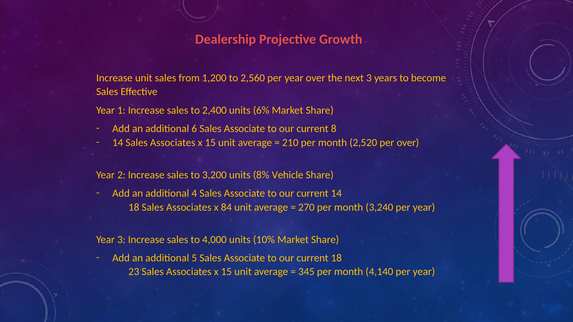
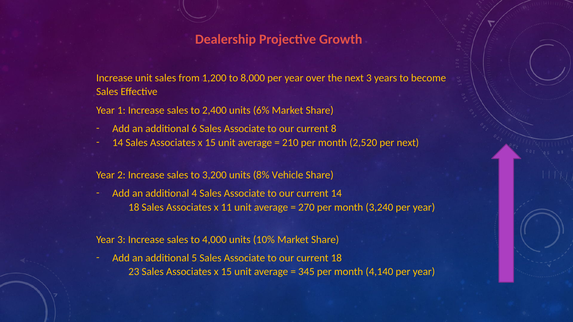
2,560: 2,560 -> 8,000
per over: over -> next
84: 84 -> 11
